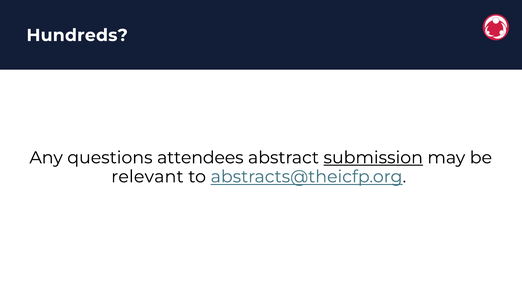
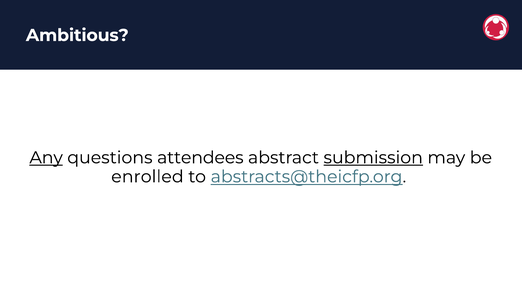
Hundreds: Hundreds -> Ambitious
Any underline: none -> present
relevant: relevant -> enrolled
